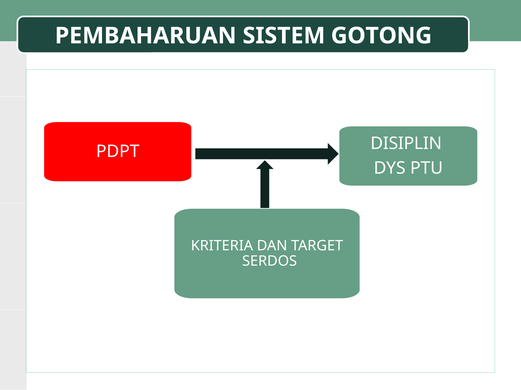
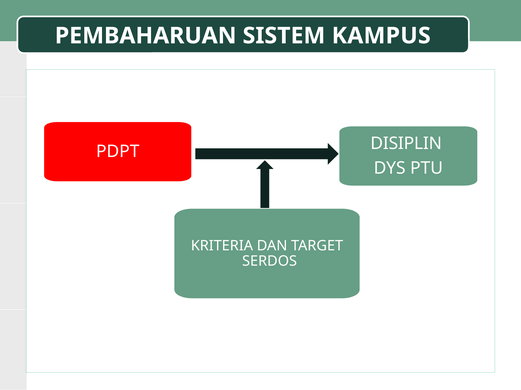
GOTONG: GOTONG -> KAMPUS
